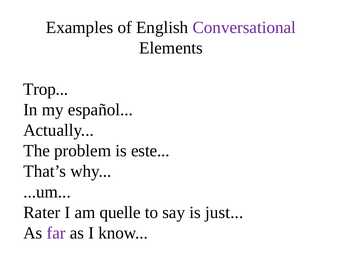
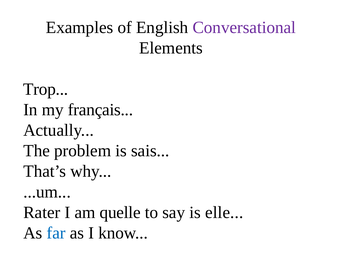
español: español -> français
este: este -> sais
just: just -> elle
far colour: purple -> blue
